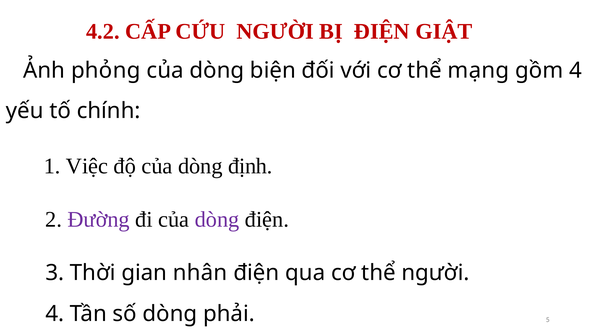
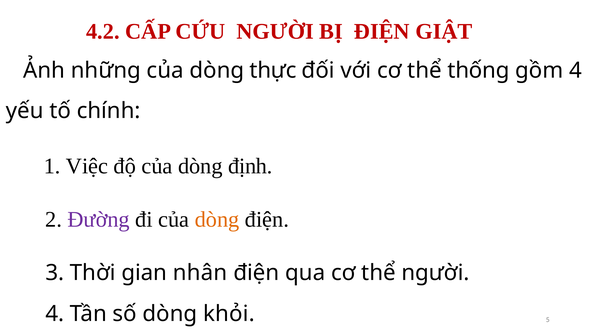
phỏng: phỏng -> những
biện: biện -> thực
mạng: mạng -> thống
dòng at (217, 219) colour: purple -> orange
phải: phải -> khỏi
